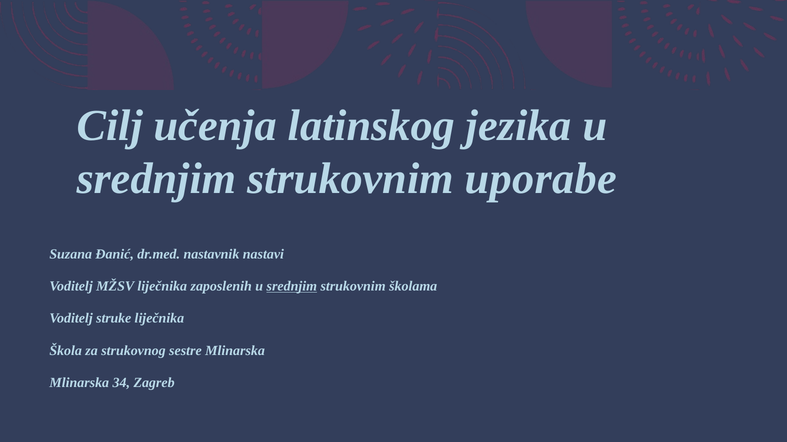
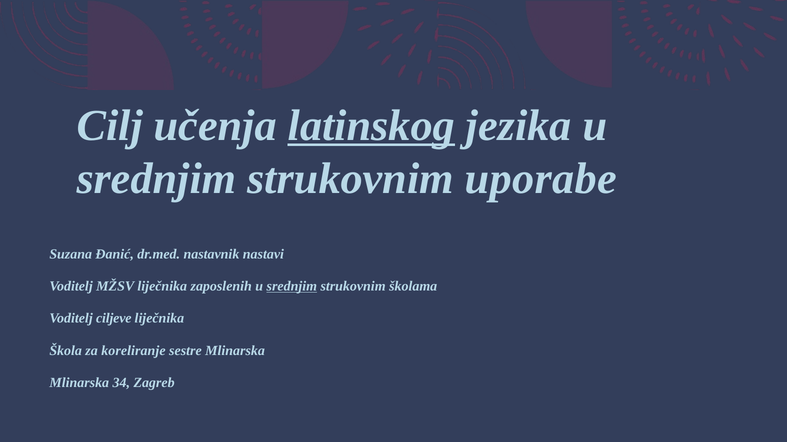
latinskog underline: none -> present
struke: struke -> ciljeve
strukovnog: strukovnog -> koreliranje
